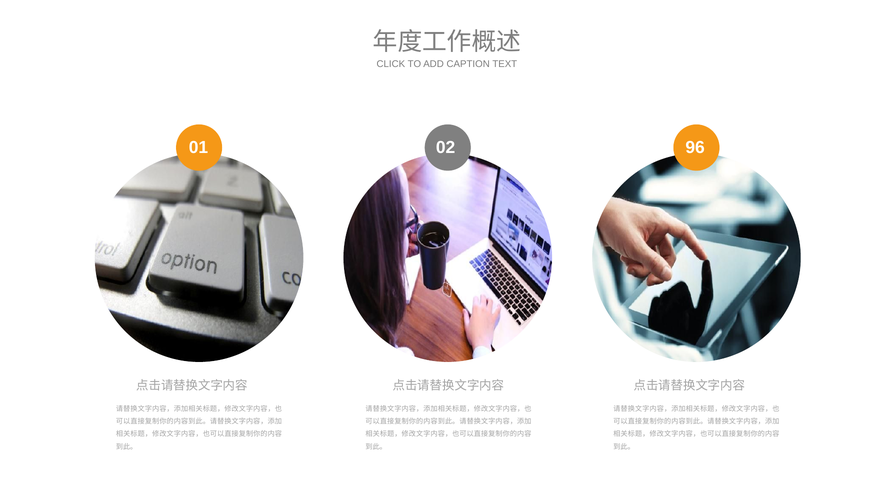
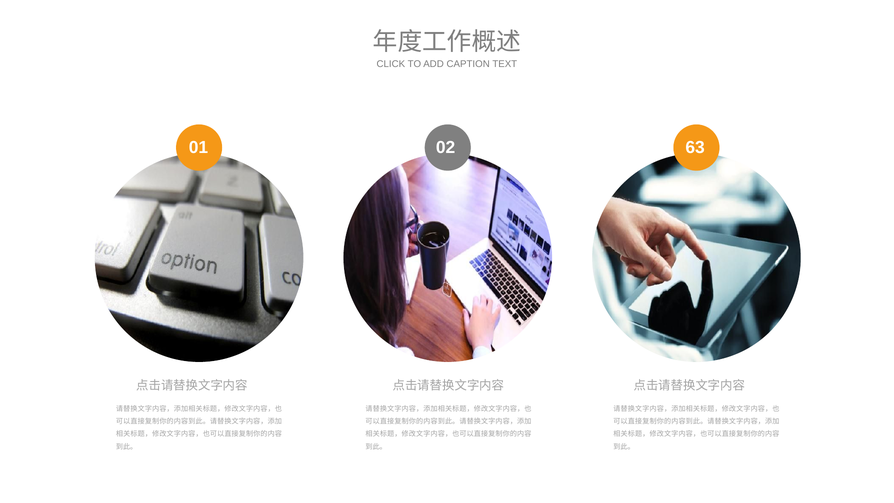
96: 96 -> 63
